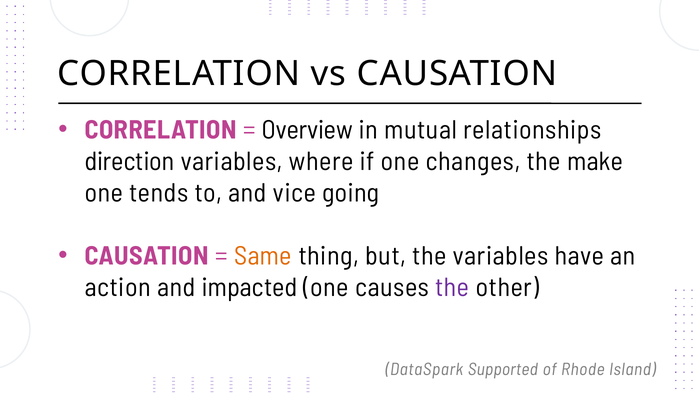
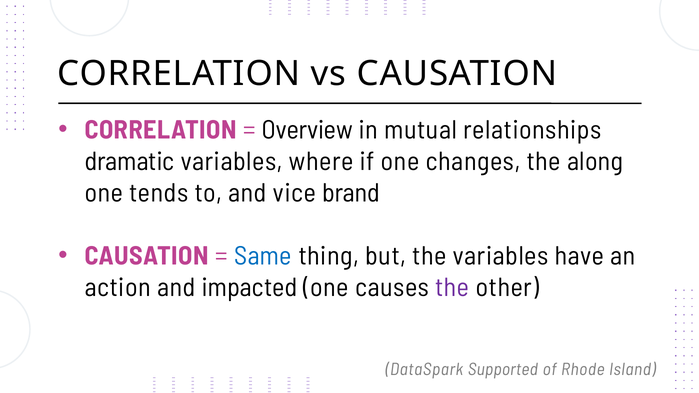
direction: direction -> dramatic
make: make -> along
going: going -> brand
Same colour: orange -> blue
